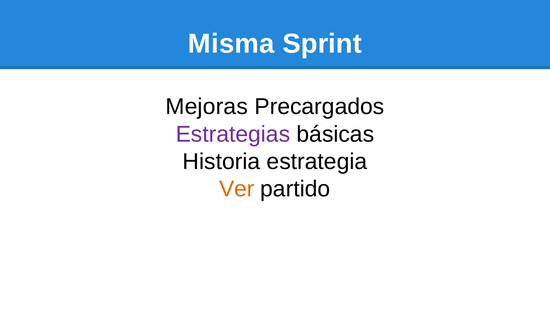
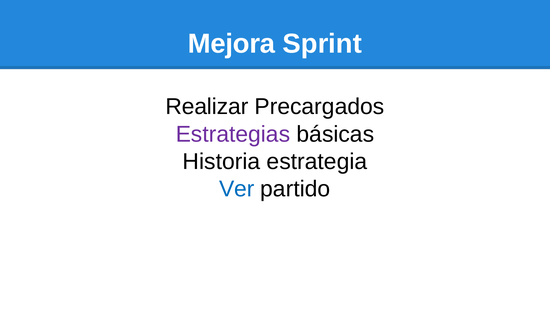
Misma: Misma -> Mejora
Mejoras: Mejoras -> Realizar
Ver colour: orange -> blue
